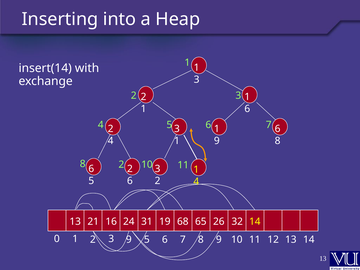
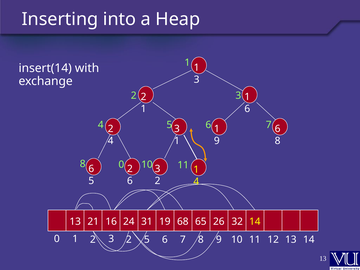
8 2: 2 -> 0
2 3 9: 9 -> 2
